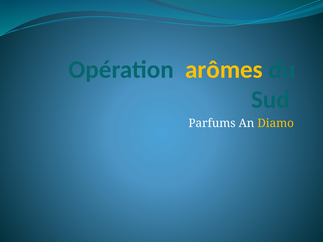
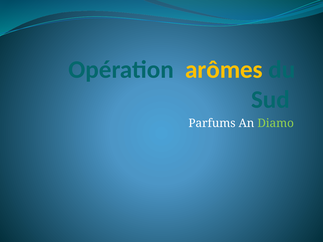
Diamo colour: yellow -> light green
